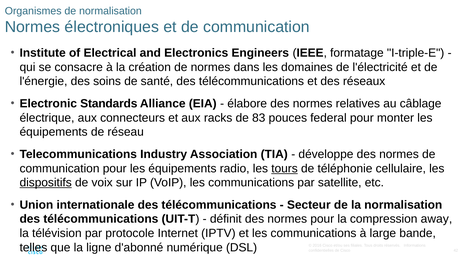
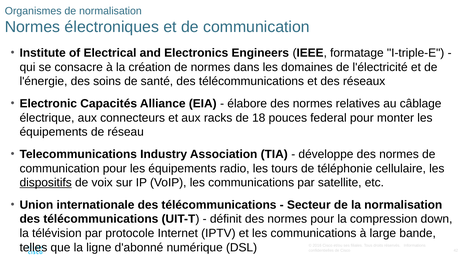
Standards: Standards -> Capacités
83: 83 -> 18
tours underline: present -> none
away: away -> down
